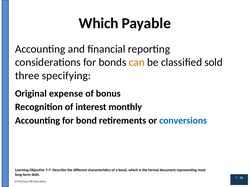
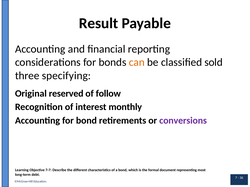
Which at (99, 23): Which -> Result
expense: expense -> reserved
bonus: bonus -> follow
conversions colour: blue -> purple
